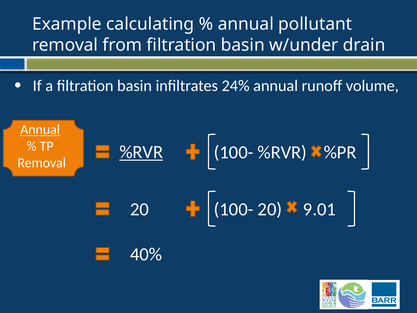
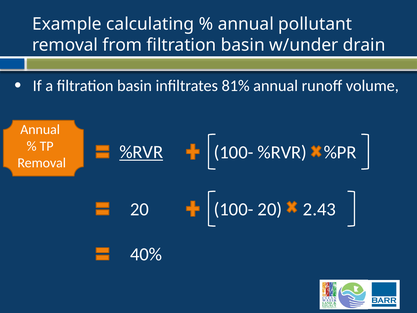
24%: 24% -> 81%
Annual at (40, 130) underline: present -> none
9.01: 9.01 -> 2.43
